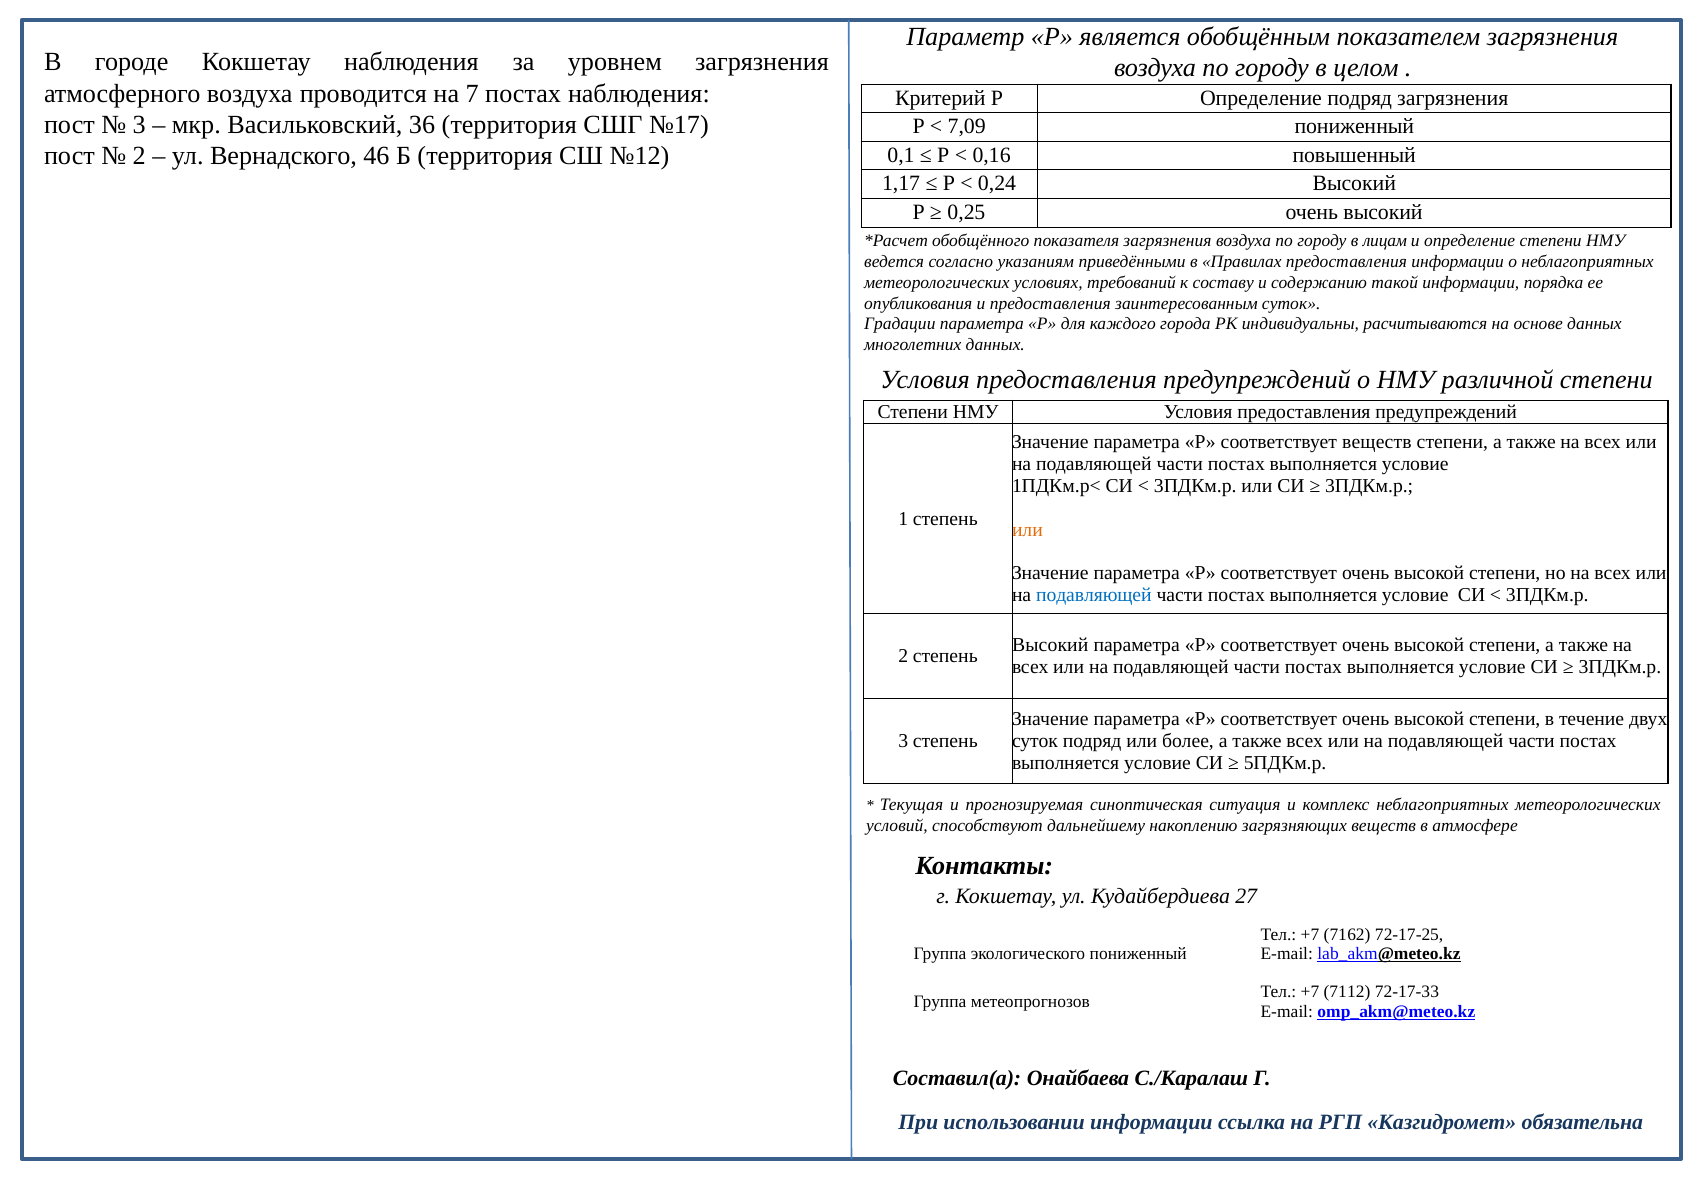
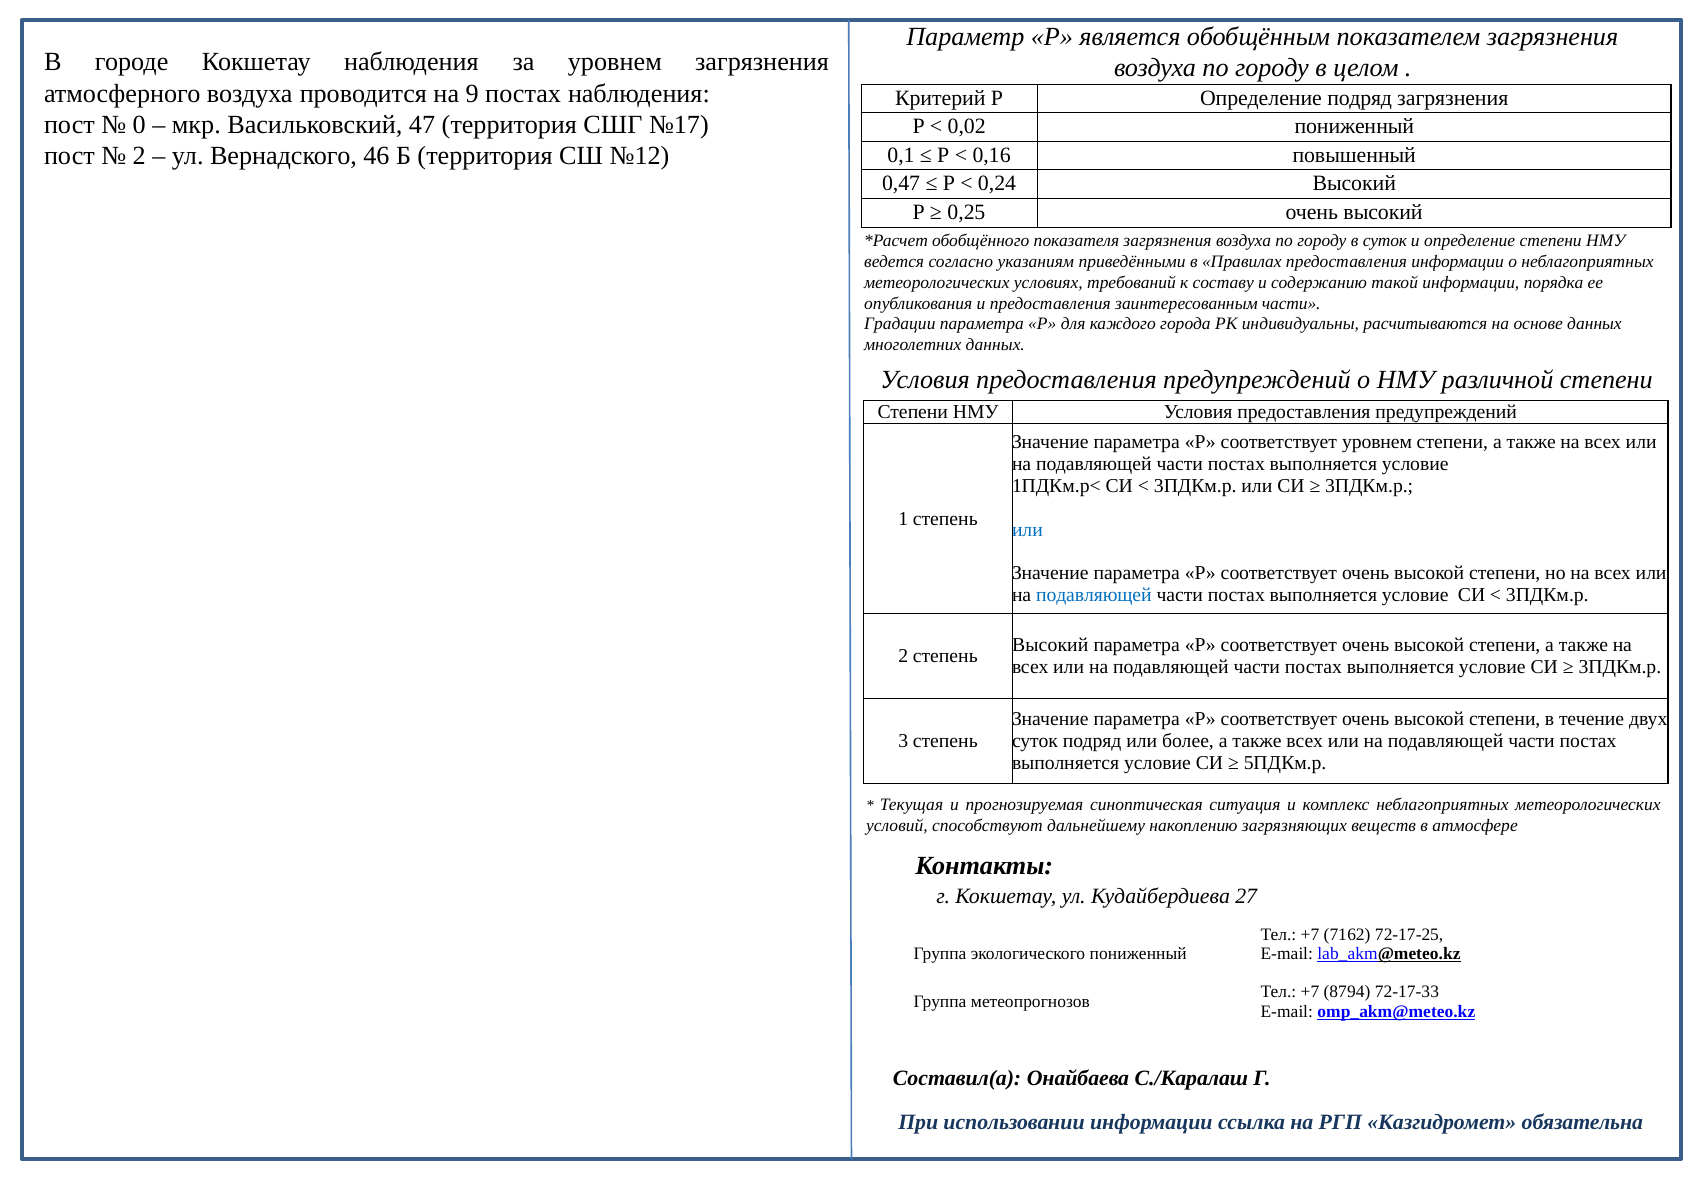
7: 7 -> 9
3 at (139, 125): 3 -> 0
36: 36 -> 47
7,09: 7,09 -> 0,02
1,17: 1,17 -> 0,47
в лицам: лицам -> суток
заинтересованным суток: суток -> части
соответствует веществ: веществ -> уровнем
или at (1027, 530) colour: orange -> blue
7112: 7112 -> 8794
